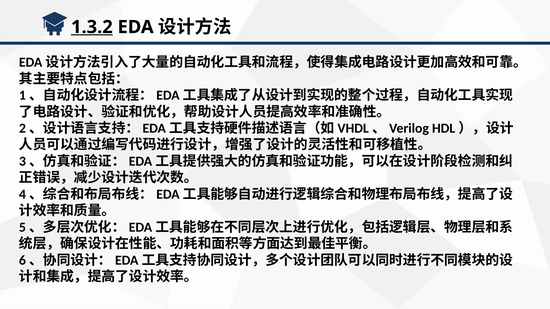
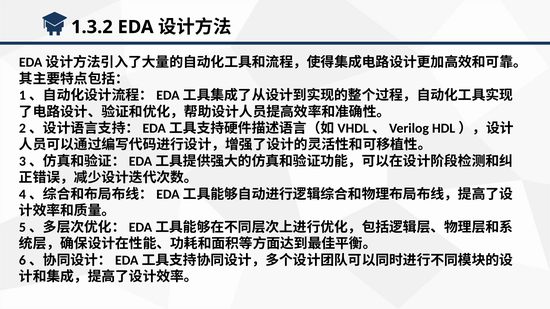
1.3.2 underline: present -> none
